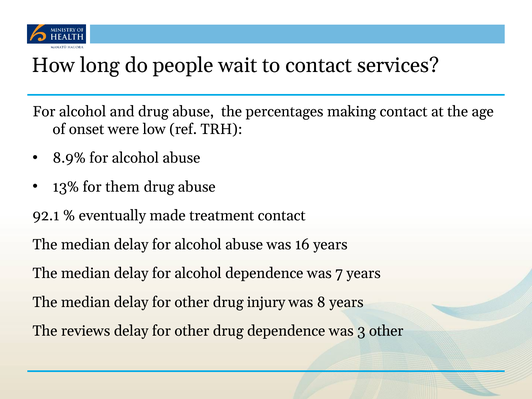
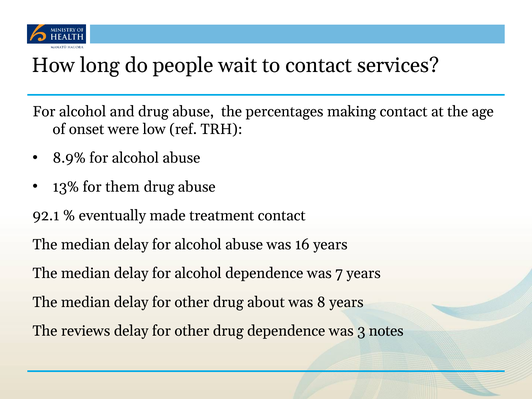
injury: injury -> about
3 other: other -> notes
